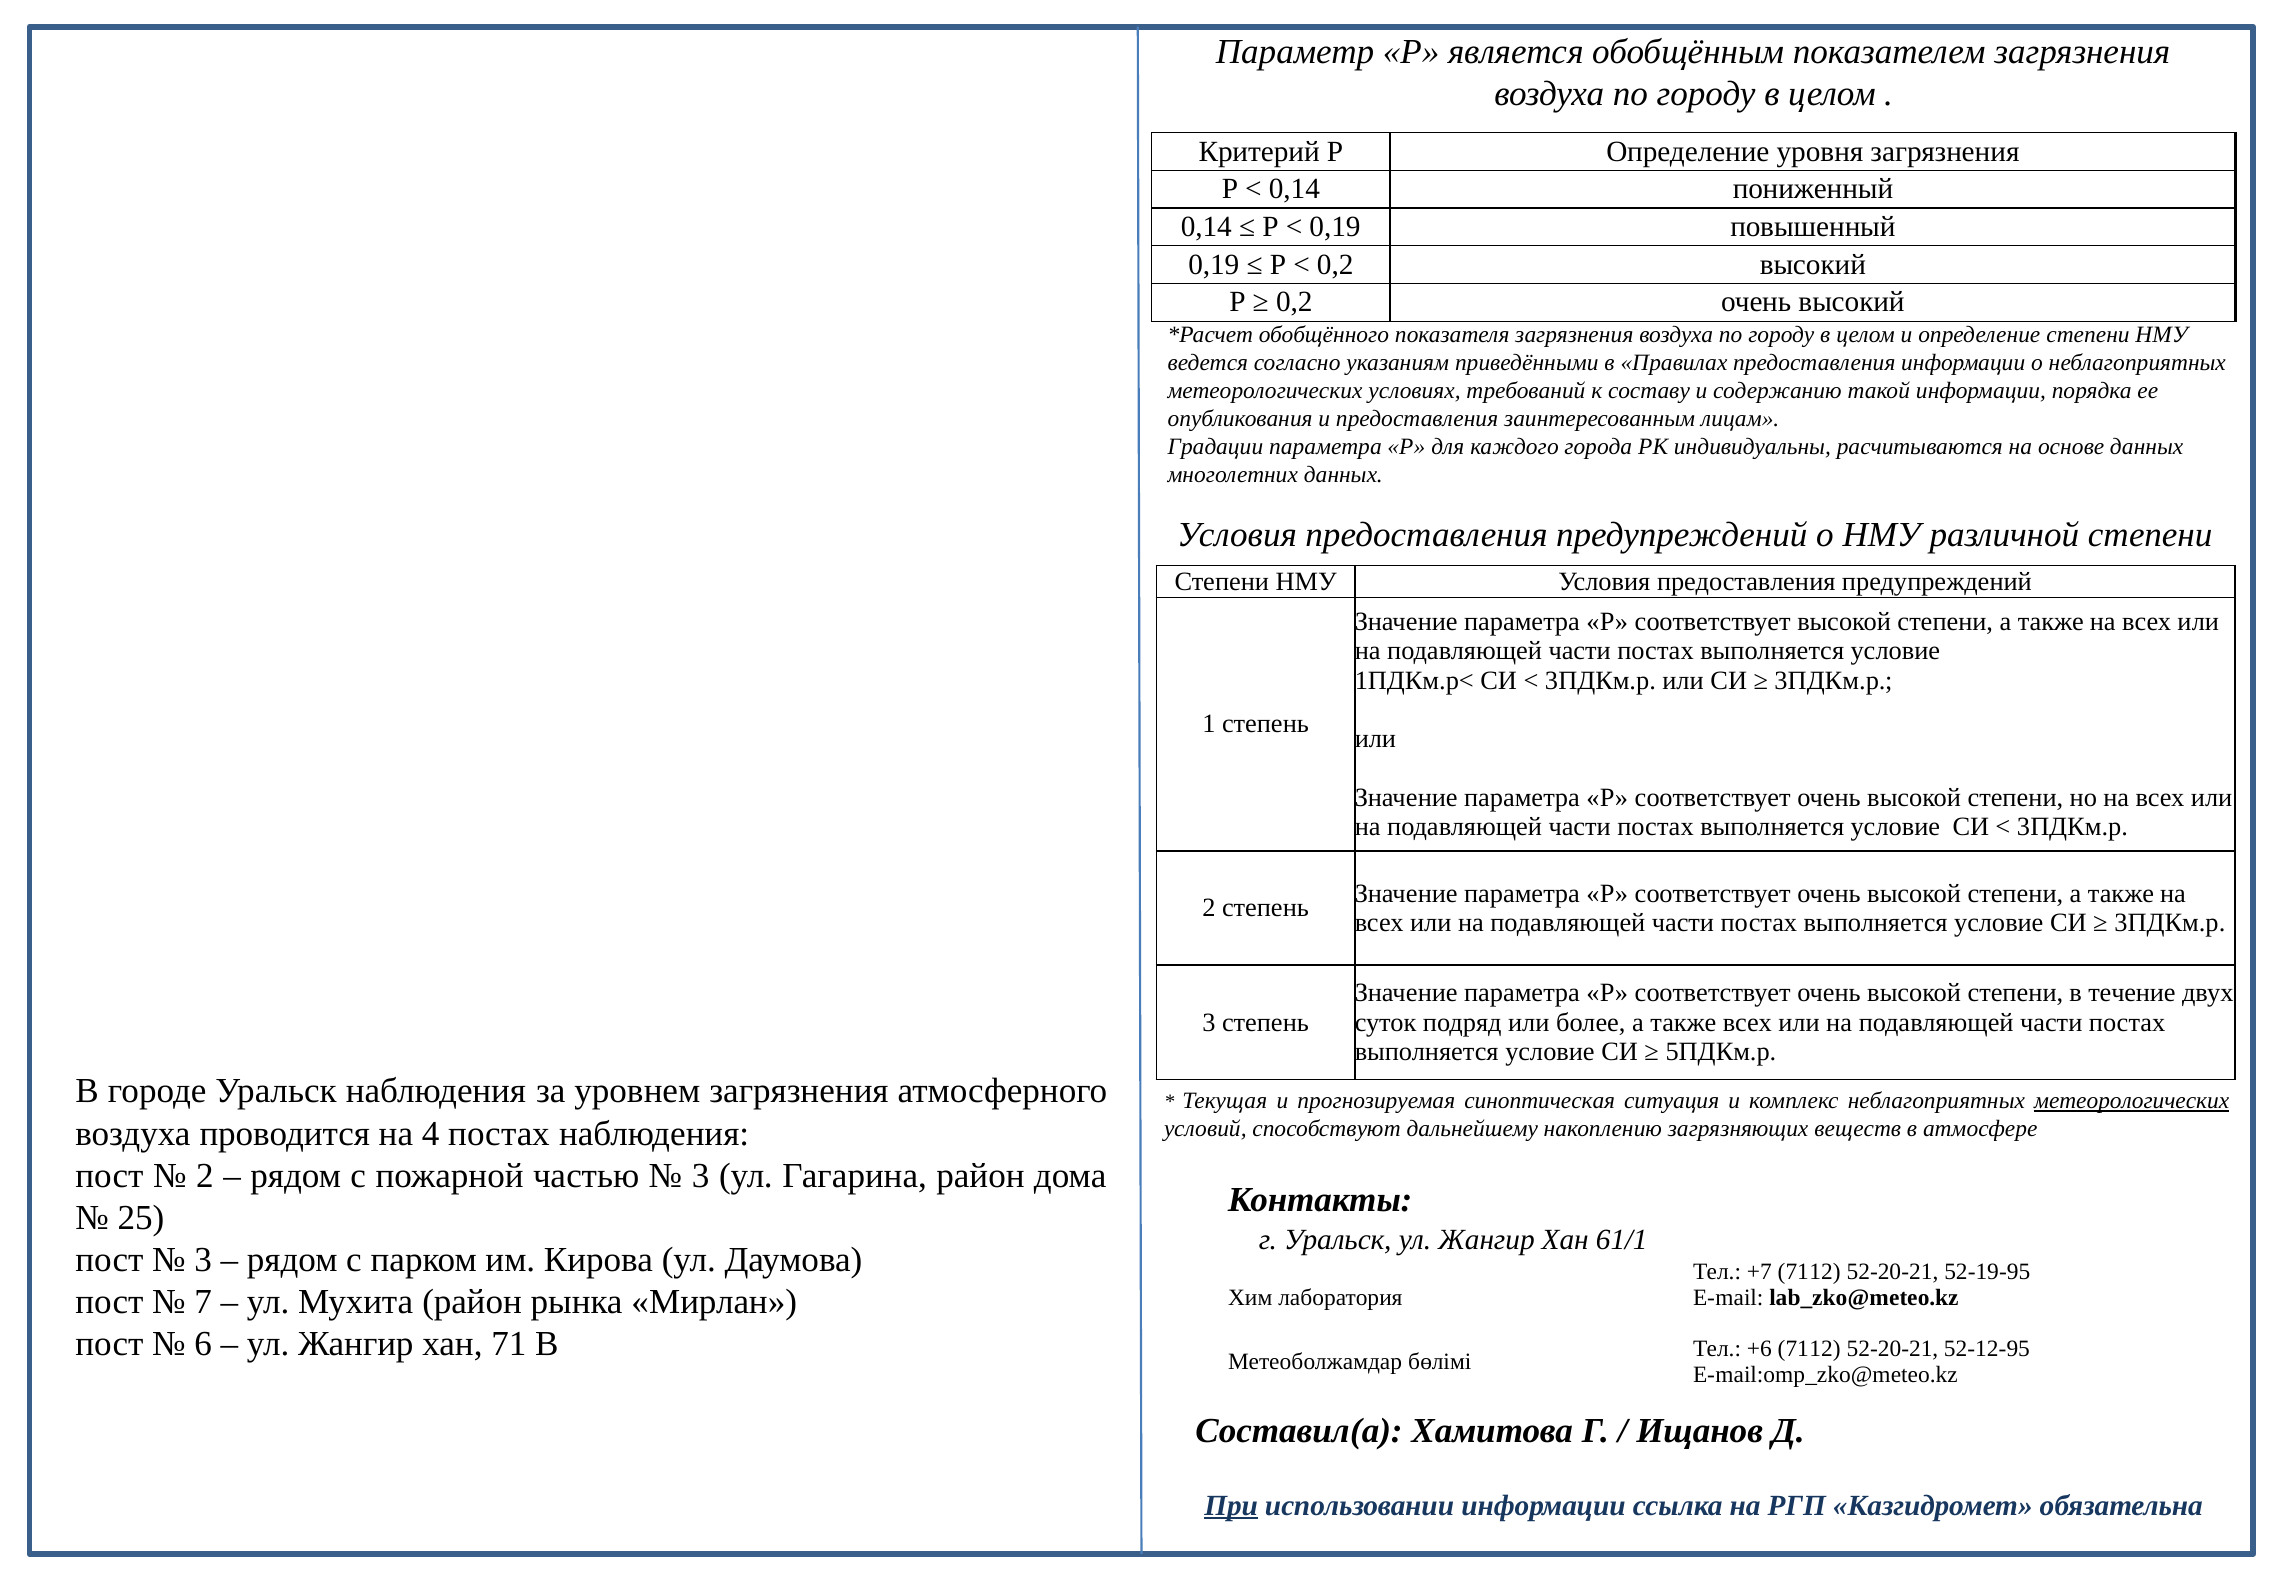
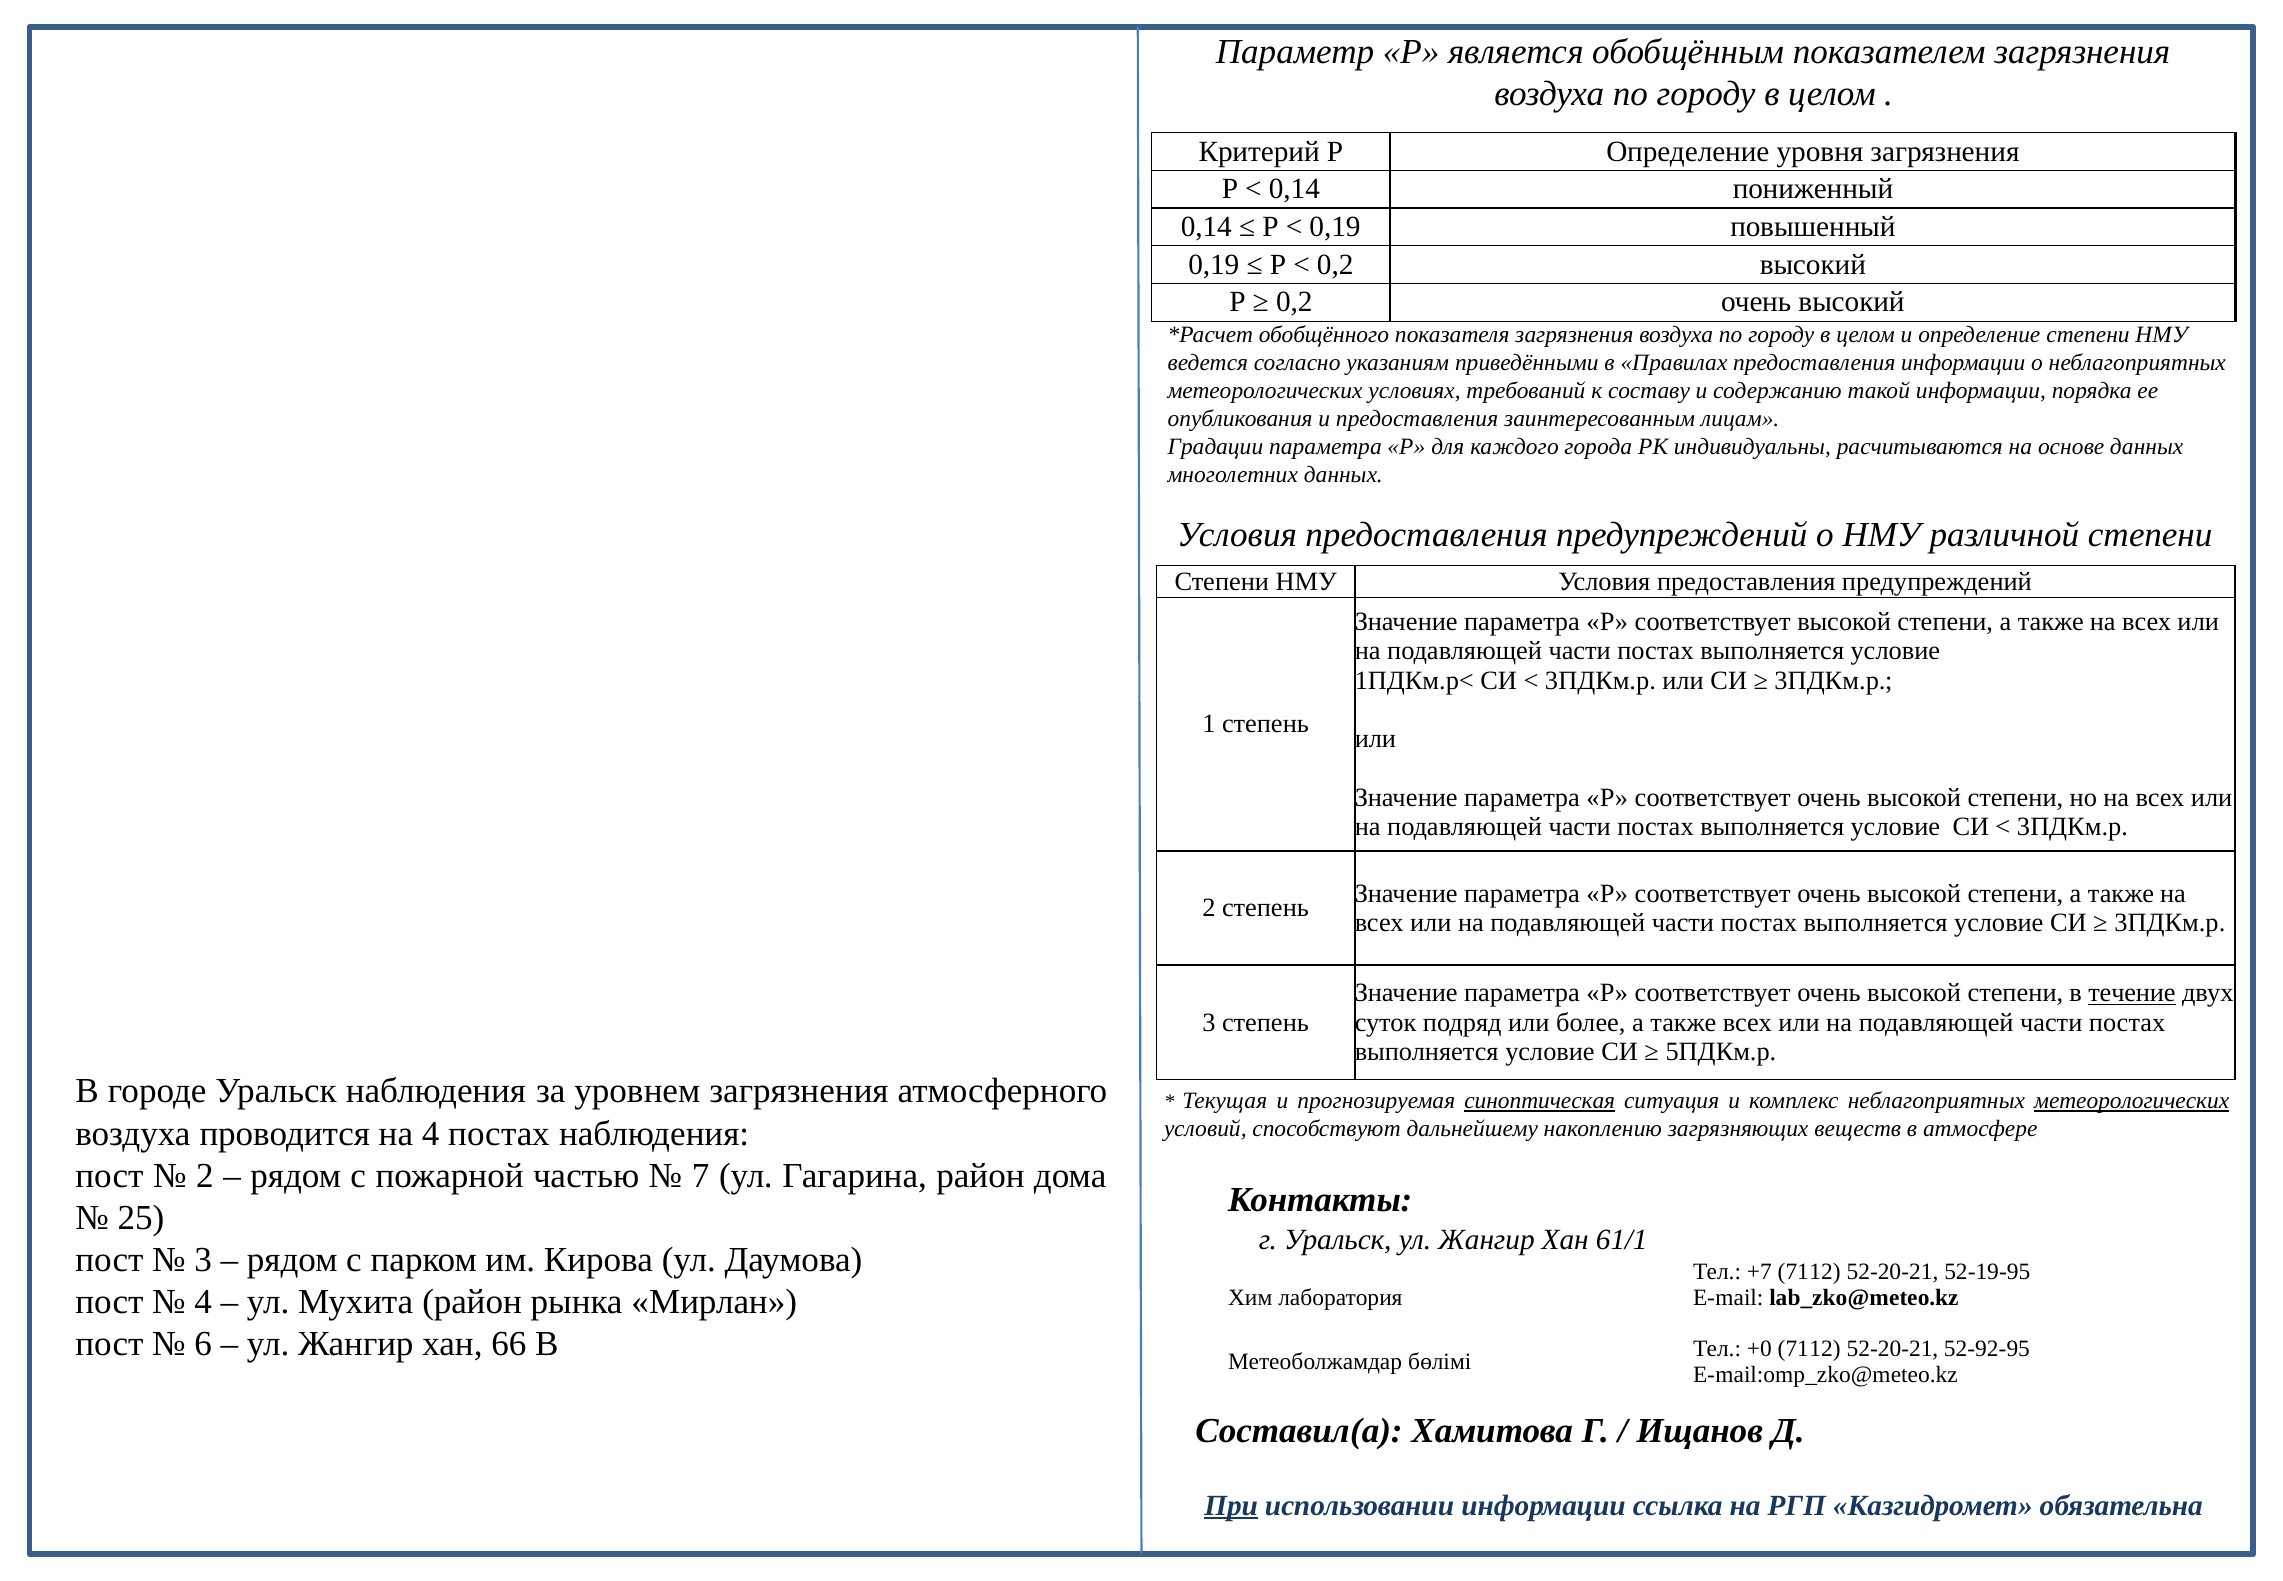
течение underline: none -> present
синоптическая underline: none -> present
3 at (701, 1175): 3 -> 7
7 at (203, 1302): 7 -> 4
71: 71 -> 66
+6: +6 -> +0
52-12-95: 52-12-95 -> 52-92-95
